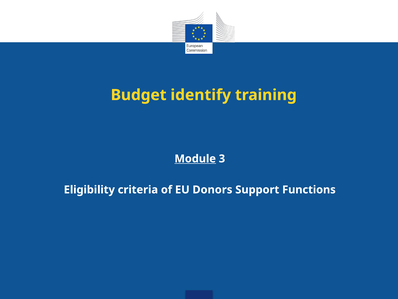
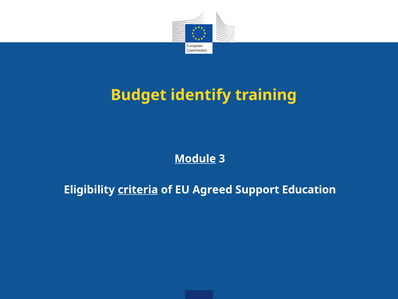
criteria underline: none -> present
Donors: Donors -> Agreed
Functions: Functions -> Education
